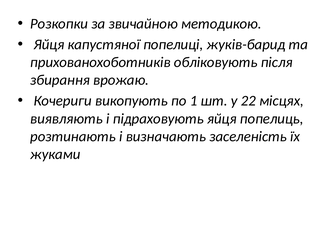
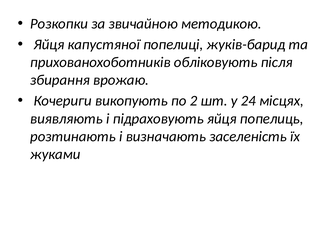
1: 1 -> 2
22: 22 -> 24
